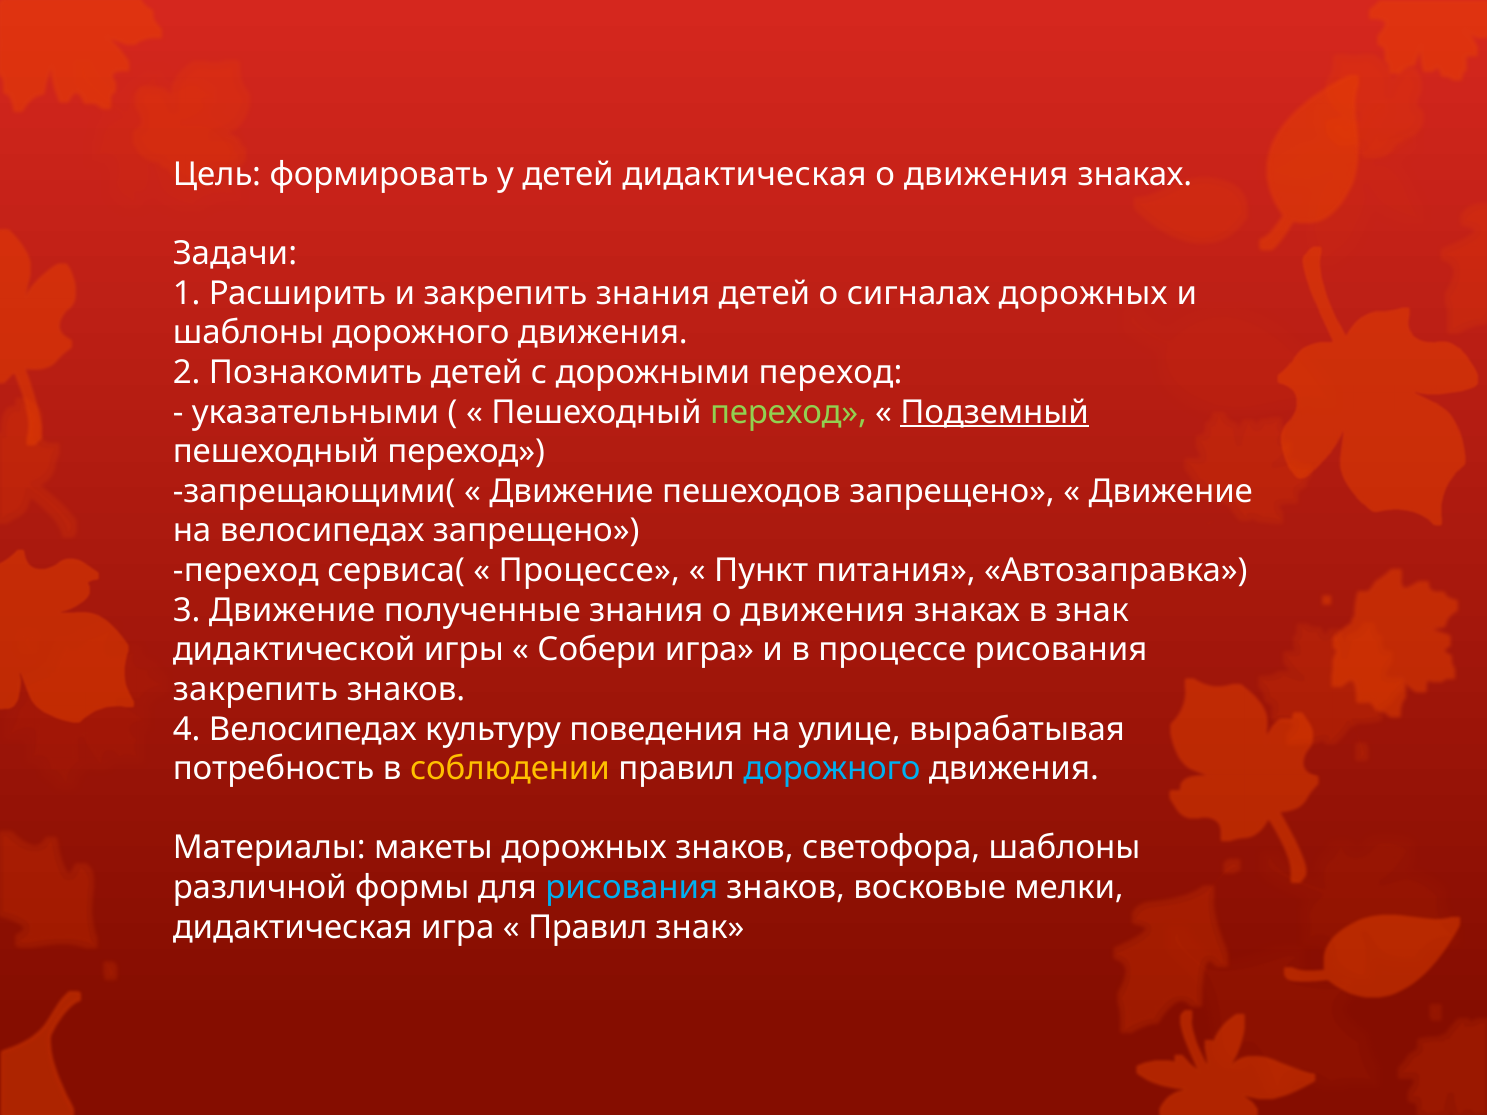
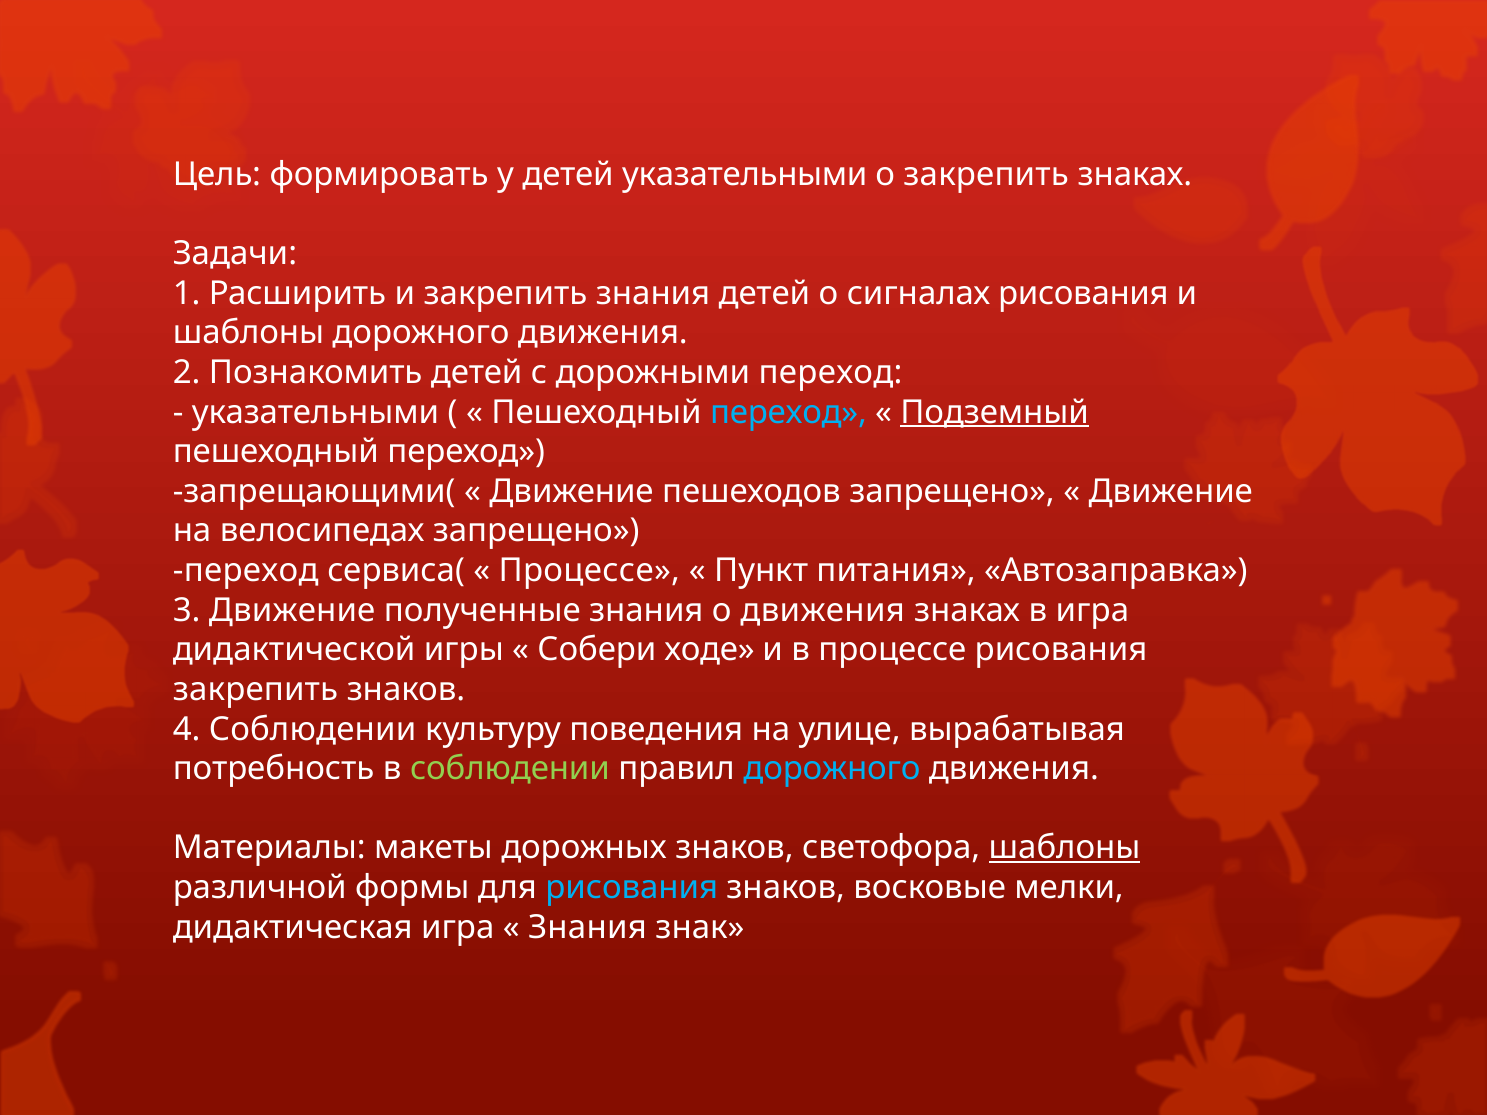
детей дидактическая: дидактическая -> указательными
движения at (986, 175): движения -> закрепить
сигналах дорожных: дорожных -> рисования
переход at (788, 412) colour: light green -> light blue
в знак: знак -> игра
Собери игра: игра -> ходе
4 Велосипедах: Велосипедах -> Соблюдении
соблюдении at (510, 769) colour: yellow -> light green
шаблоны at (1065, 848) underline: none -> present
Правил at (588, 928): Правил -> Знания
